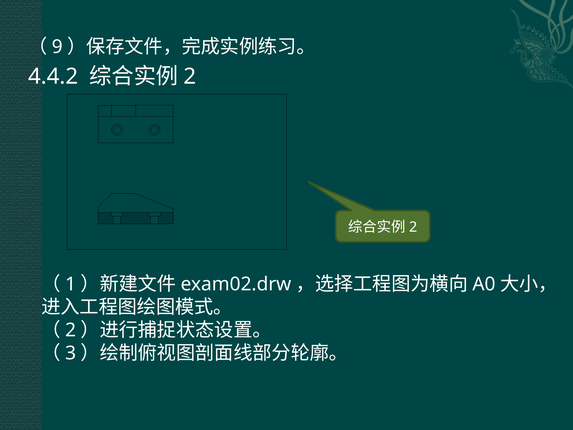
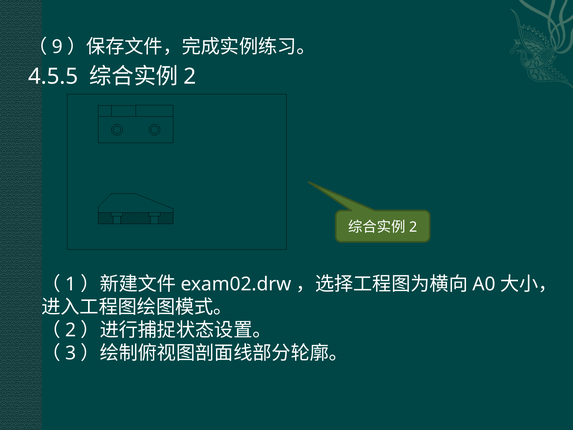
4.4.2: 4.4.2 -> 4.5.5
